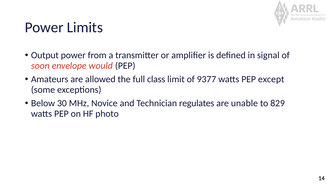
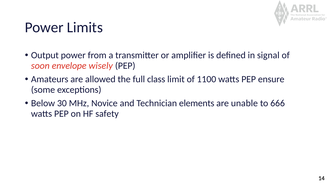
would: would -> wisely
9377: 9377 -> 1100
except: except -> ensure
regulates: regulates -> elements
829: 829 -> 666
photo: photo -> safety
